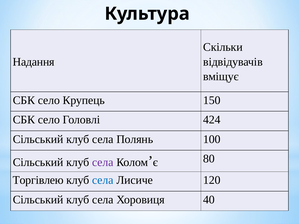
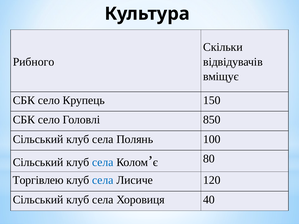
Надання: Надання -> Рибного
424: 424 -> 850
села at (103, 162) colour: purple -> blue
